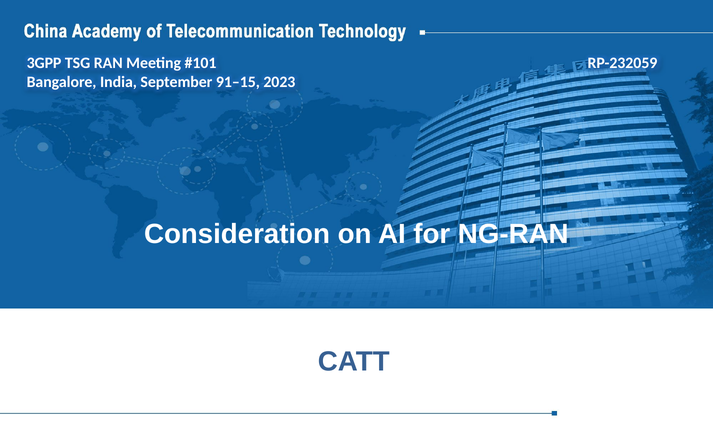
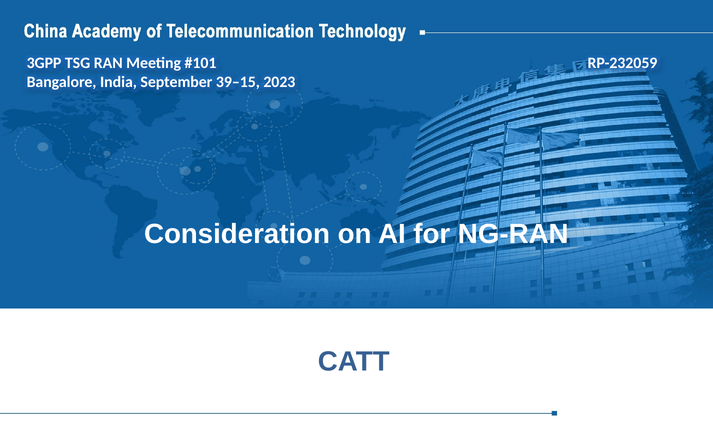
91–15: 91–15 -> 39–15
